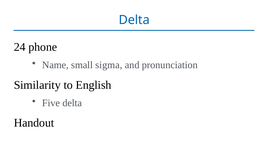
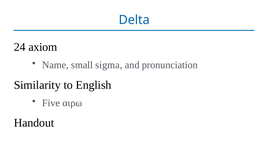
phone: phone -> axiom
Five delta: delta -> αιρω
